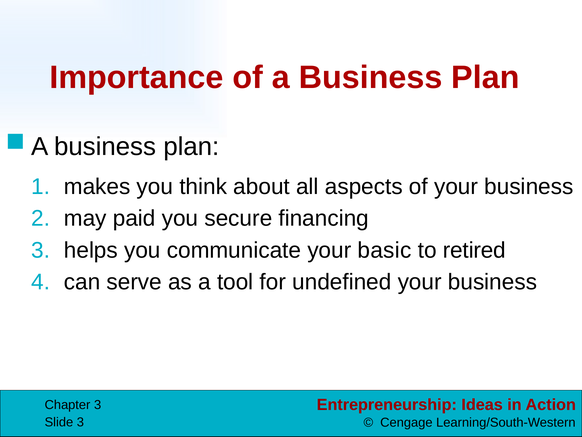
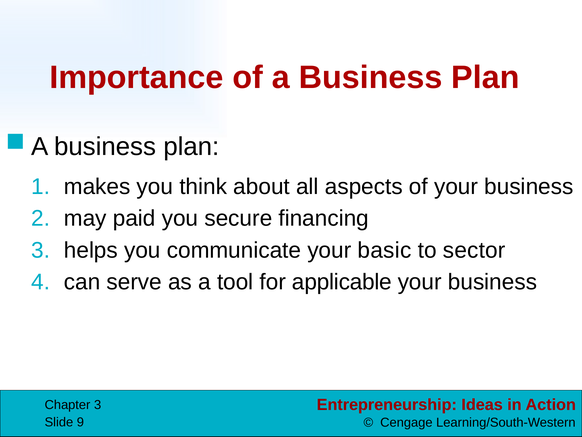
retired: retired -> sector
undefined: undefined -> applicable
Slide 3: 3 -> 9
